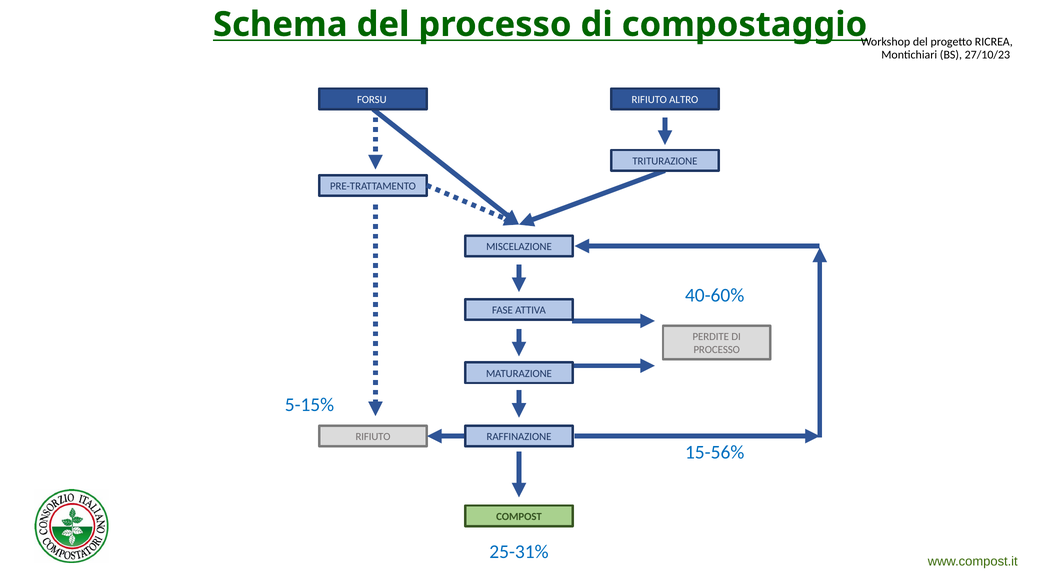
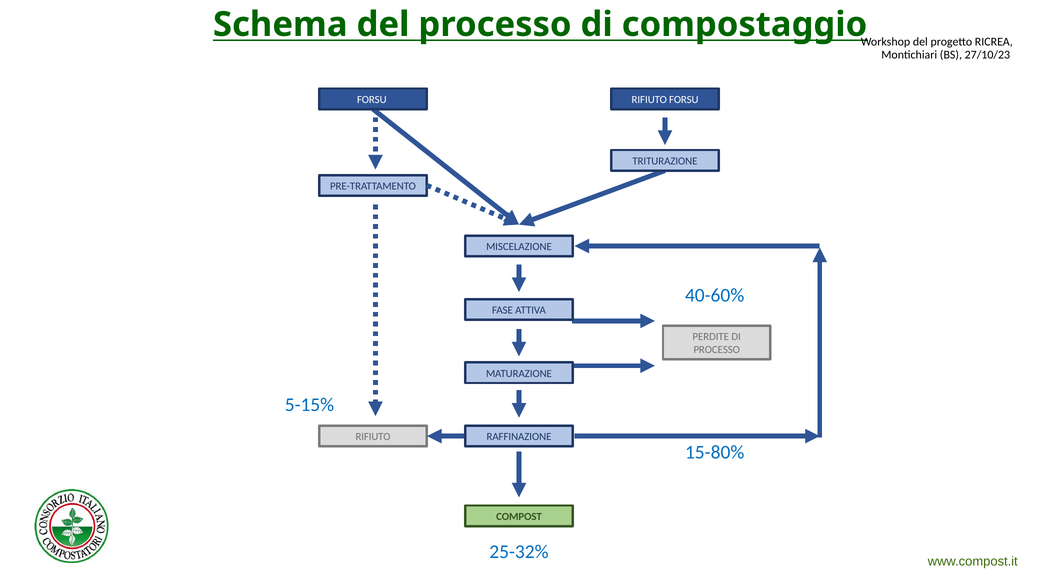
RIFIUTO ALTRO: ALTRO -> FORSU
15-56%: 15-56% -> 15-80%
25-31%: 25-31% -> 25-32%
